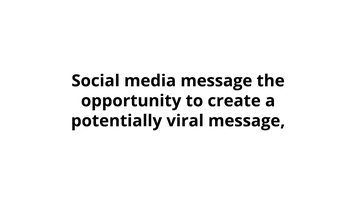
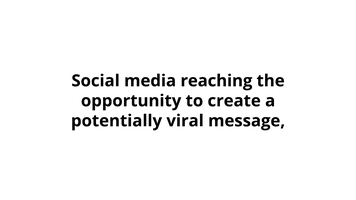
media message: message -> reaching
